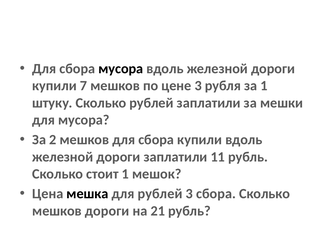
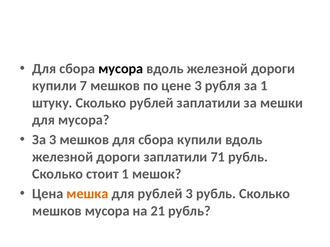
За 2: 2 -> 3
11: 11 -> 71
мешка colour: black -> orange
3 сбора: сбора -> рубль
мешков дороги: дороги -> мусора
